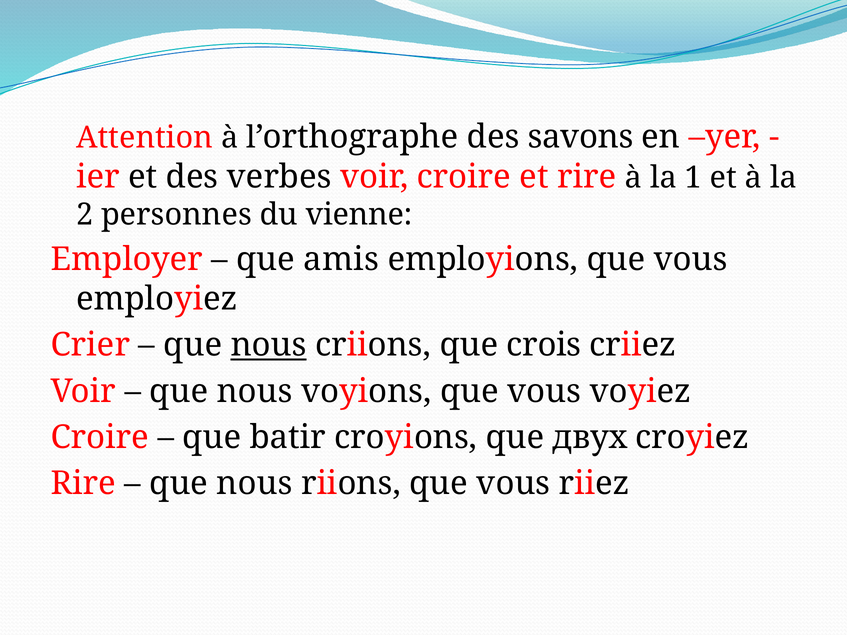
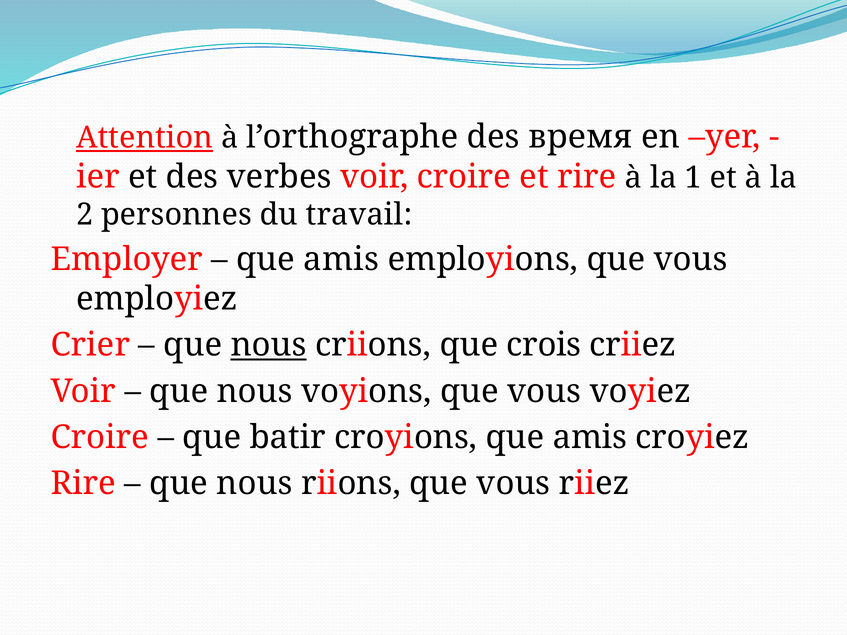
Attention underline: none -> present
savons: savons -> время
vienne: vienne -> travail
croyions que двух: двух -> amis
